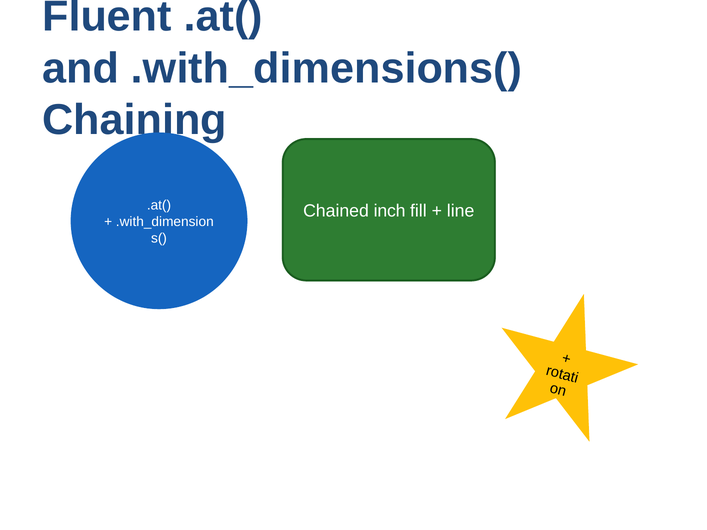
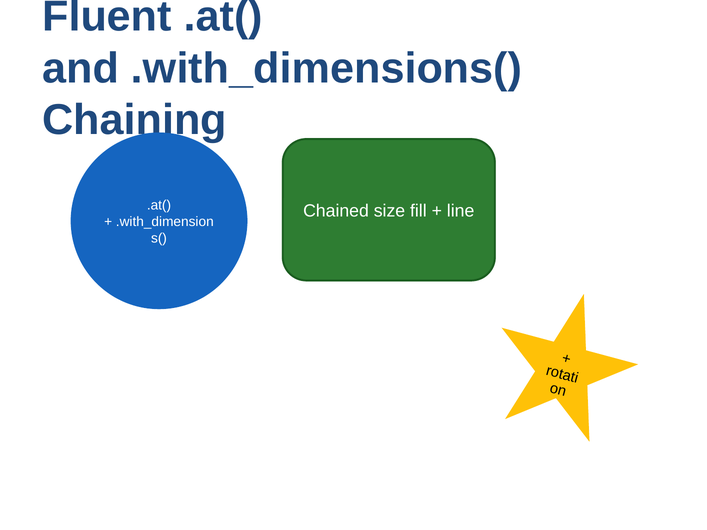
inch: inch -> size
